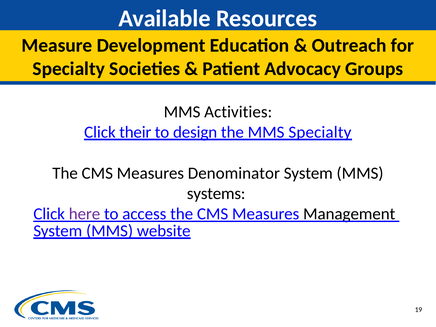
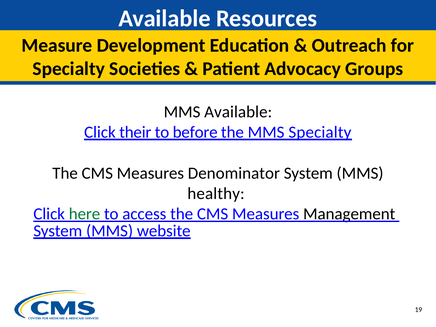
MMS Activities: Activities -> Available
design: design -> before
systems: systems -> healthy
here colour: purple -> green
